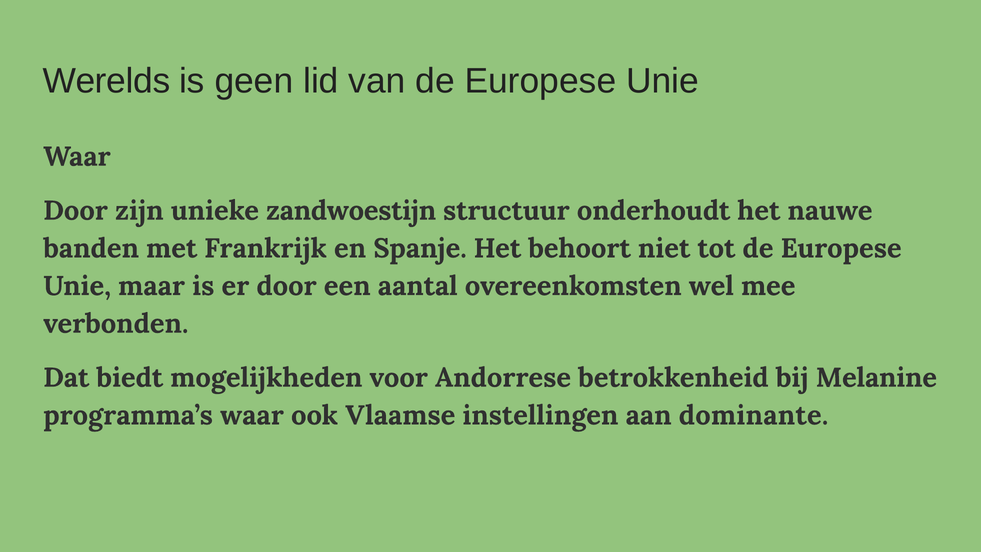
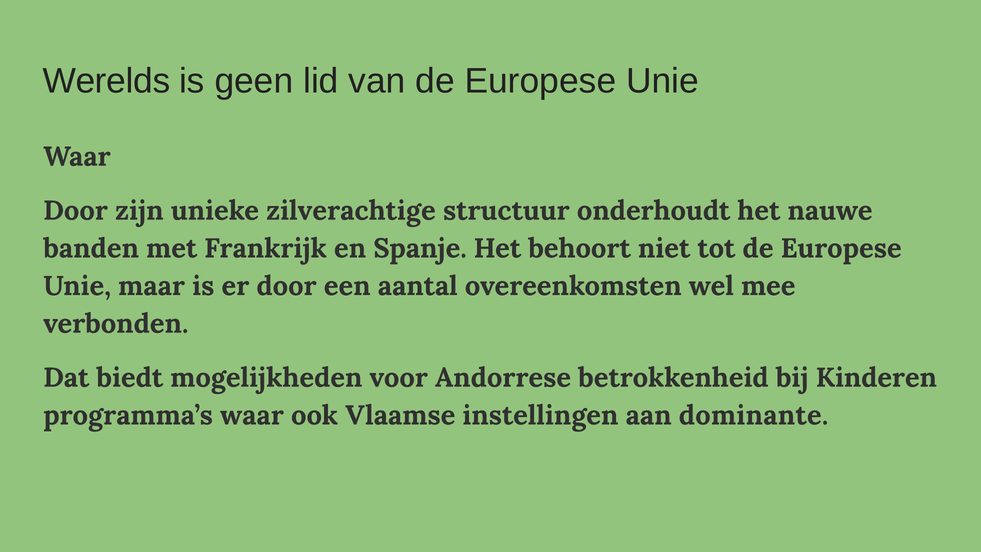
zandwoestijn: zandwoestijn -> zilverachtige
Melanine: Melanine -> Kinderen
